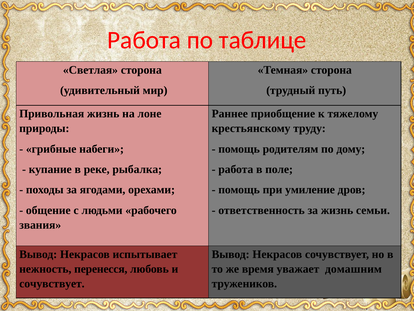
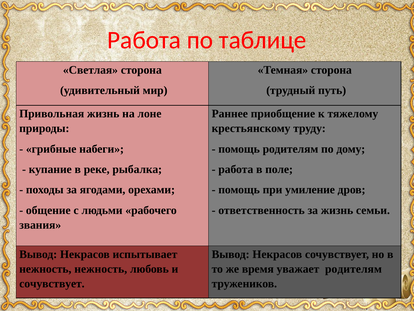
нежность перенесся: перенесся -> нежность
уважает домашним: домашним -> родителям
